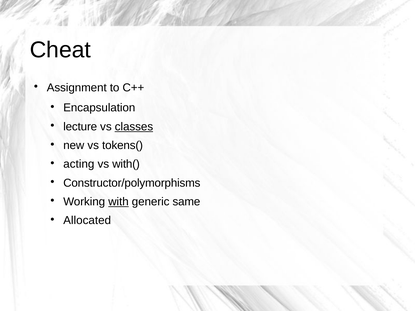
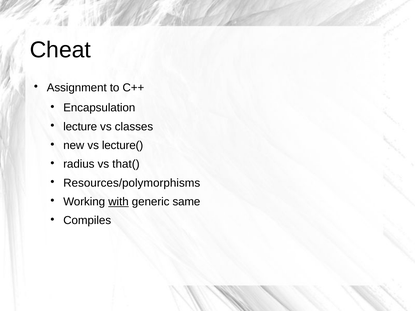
classes underline: present -> none
tokens(: tokens( -> lecture(
acting: acting -> radius
with(: with( -> that(
Constructor/polymorphisms: Constructor/polymorphisms -> Resources/polymorphisms
Allocated: Allocated -> Compiles
